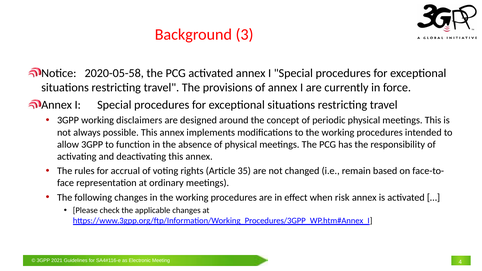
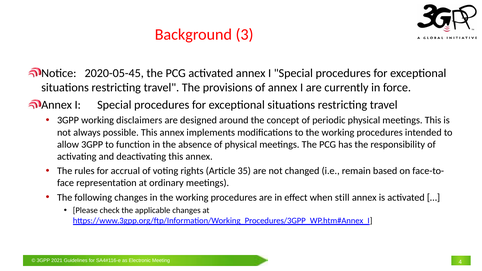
2020-05-58: 2020-05-58 -> 2020-05-45
risk: risk -> still
